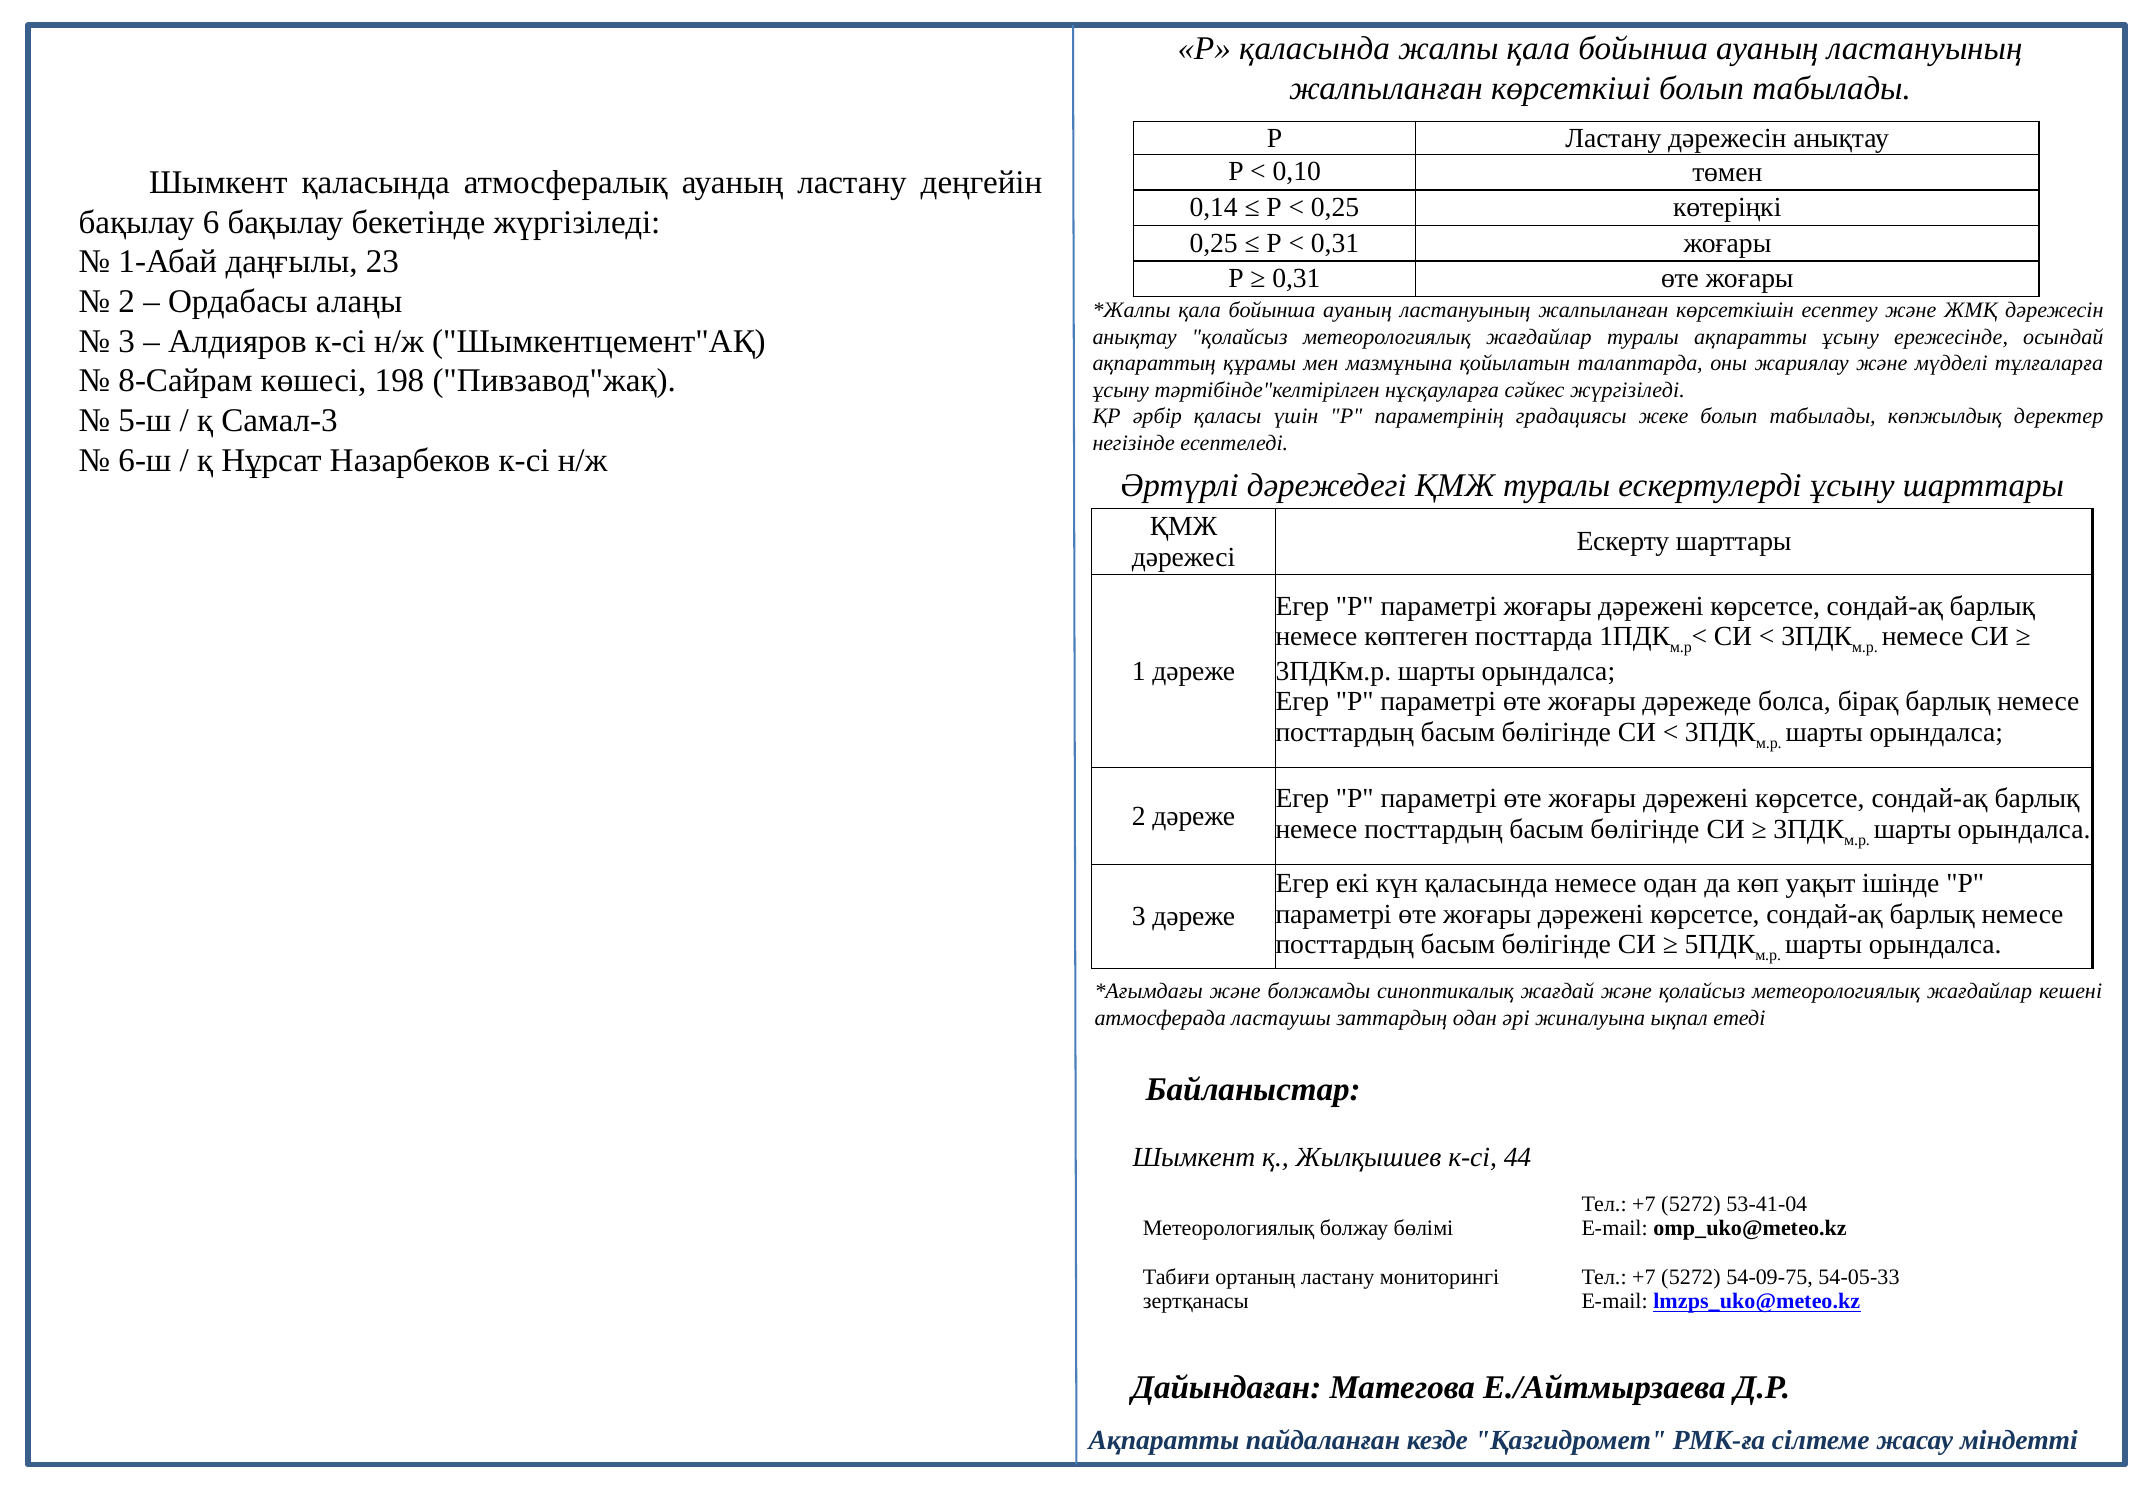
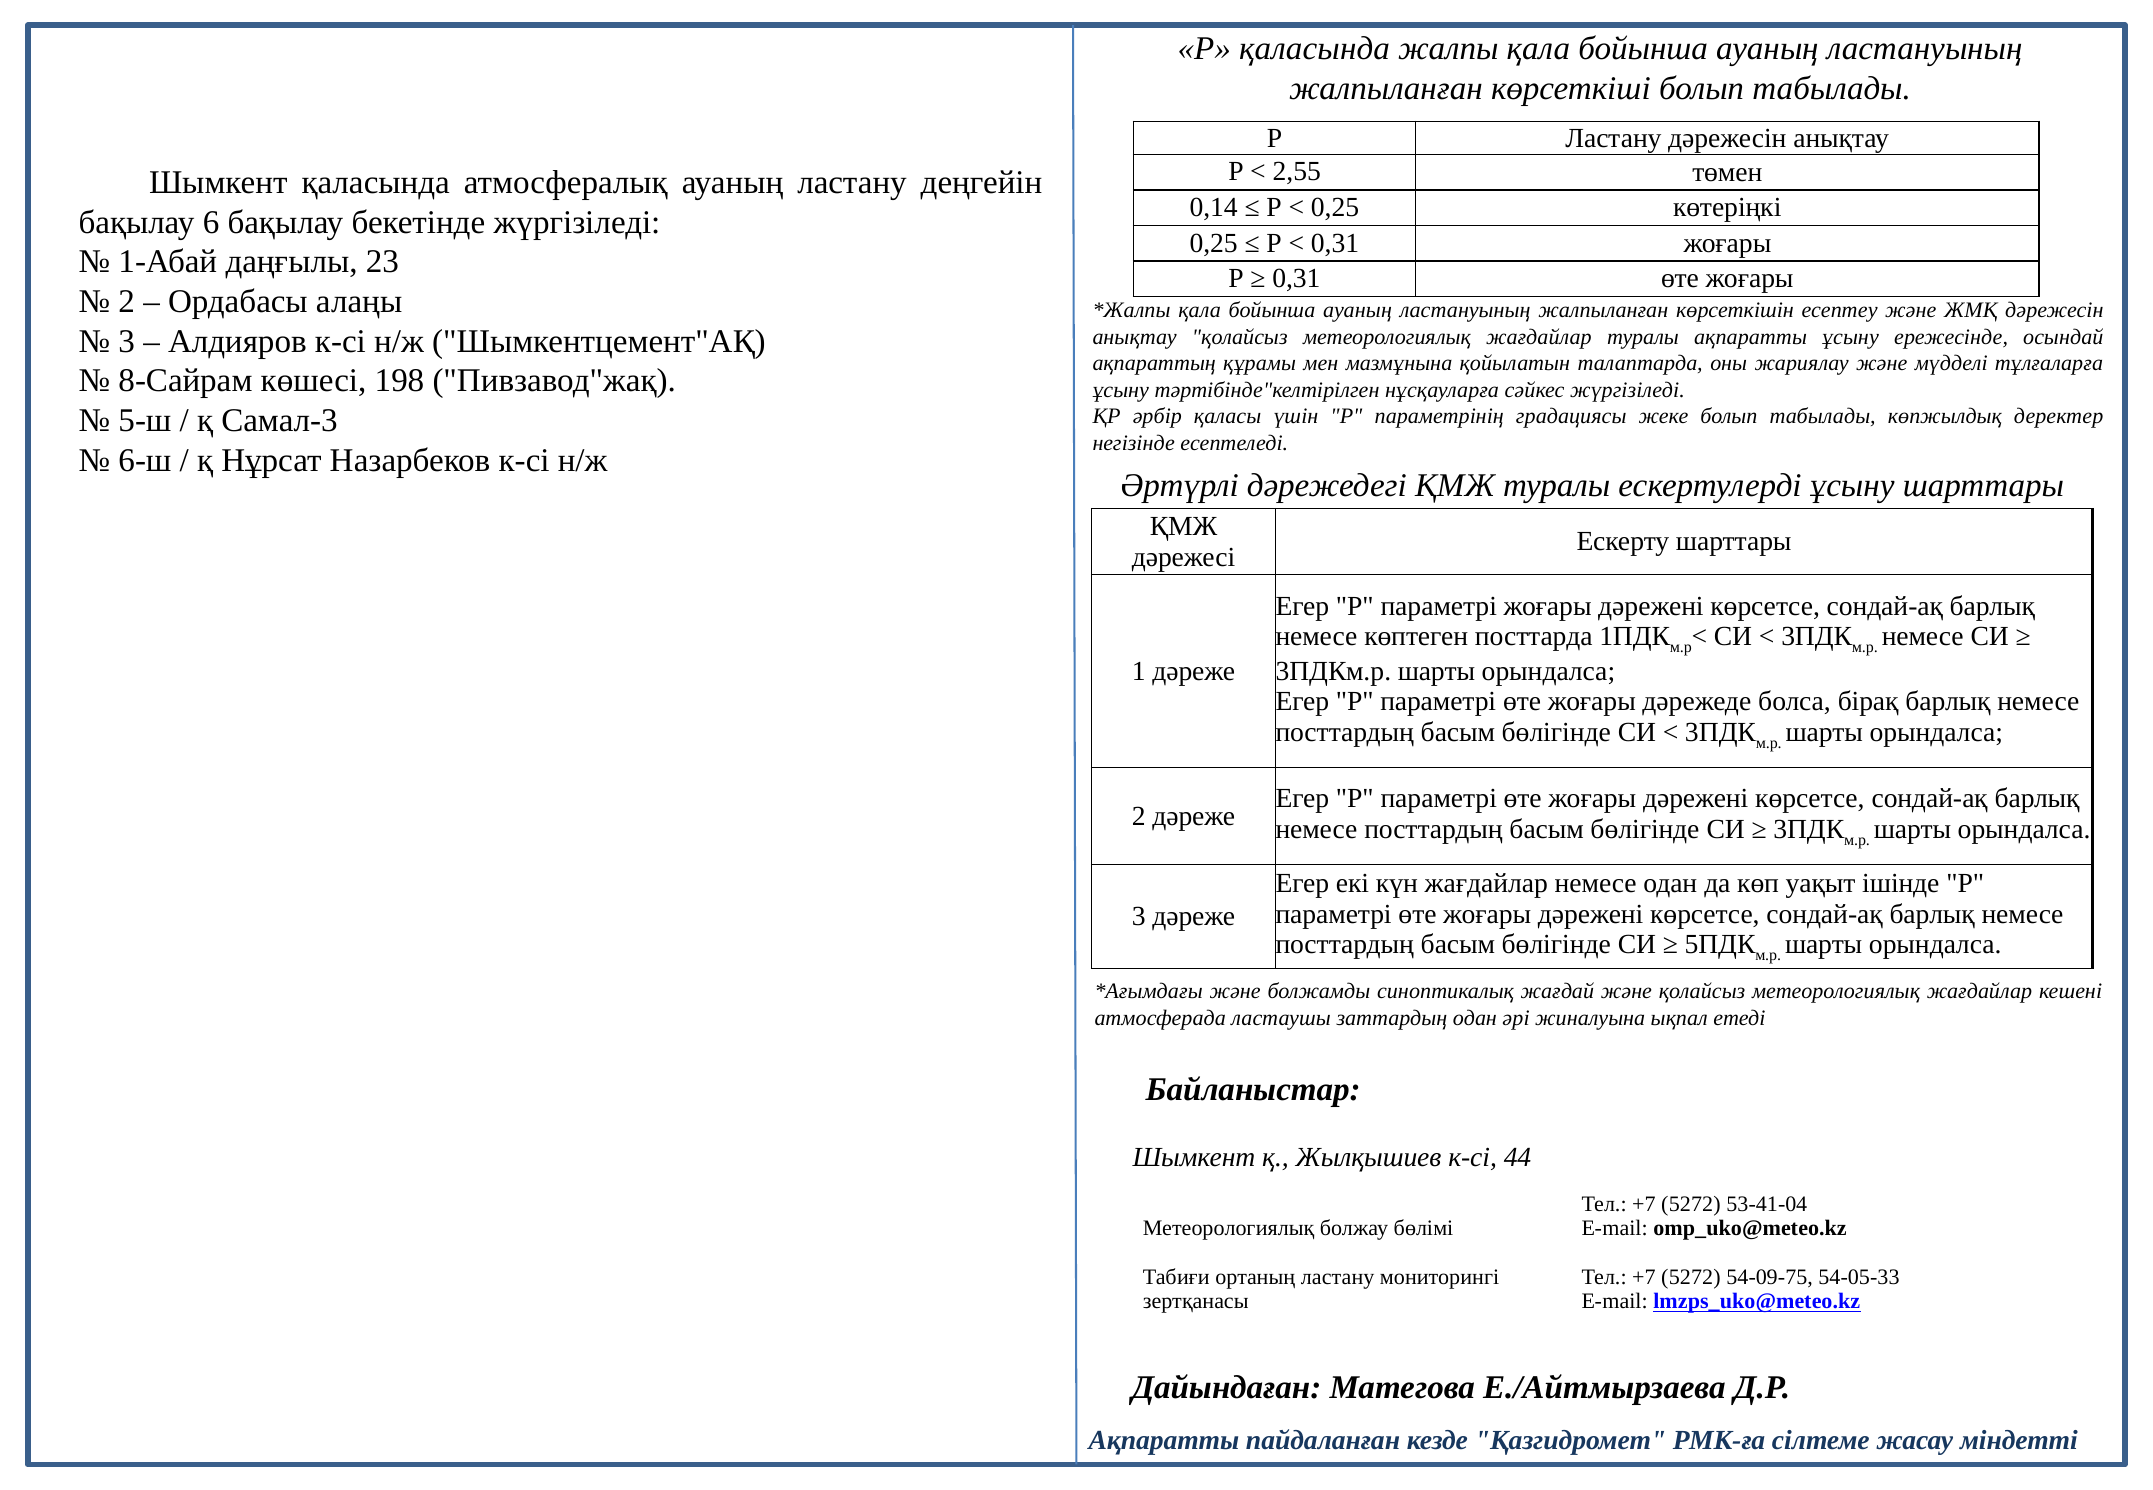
0,10: 0,10 -> 2,55
күн қаласында: қаласында -> жағдайлар
